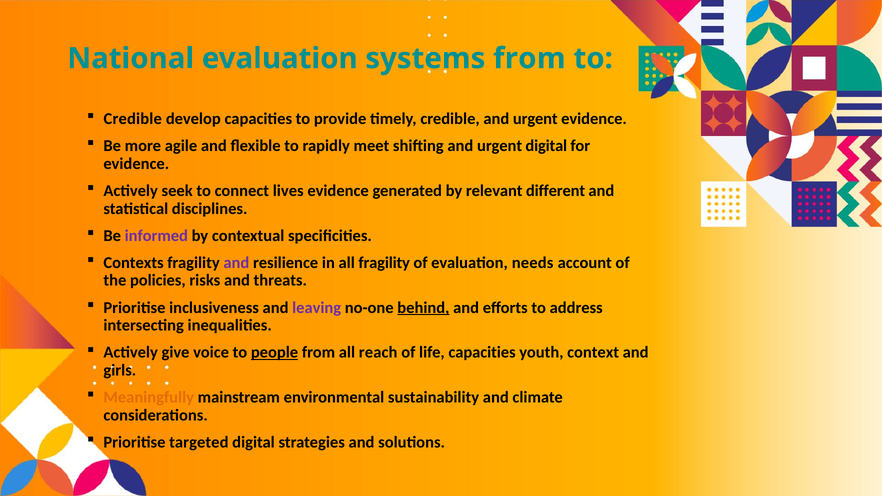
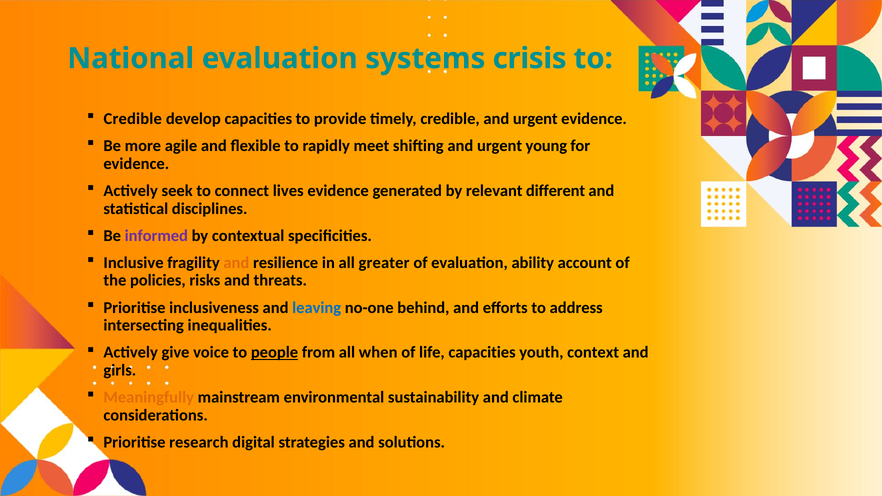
systems from: from -> crisis
urgent digital: digital -> young
Contexts: Contexts -> Inclusive
and at (236, 263) colour: purple -> orange
all fragility: fragility -> greater
needs: needs -> ability
leaving colour: purple -> blue
behind underline: present -> none
reach: reach -> when
targeted: targeted -> research
